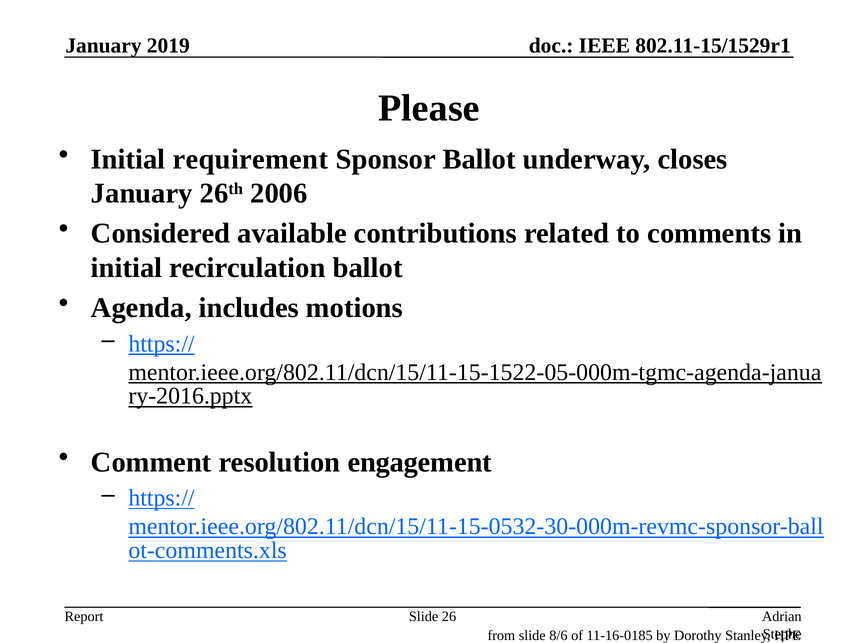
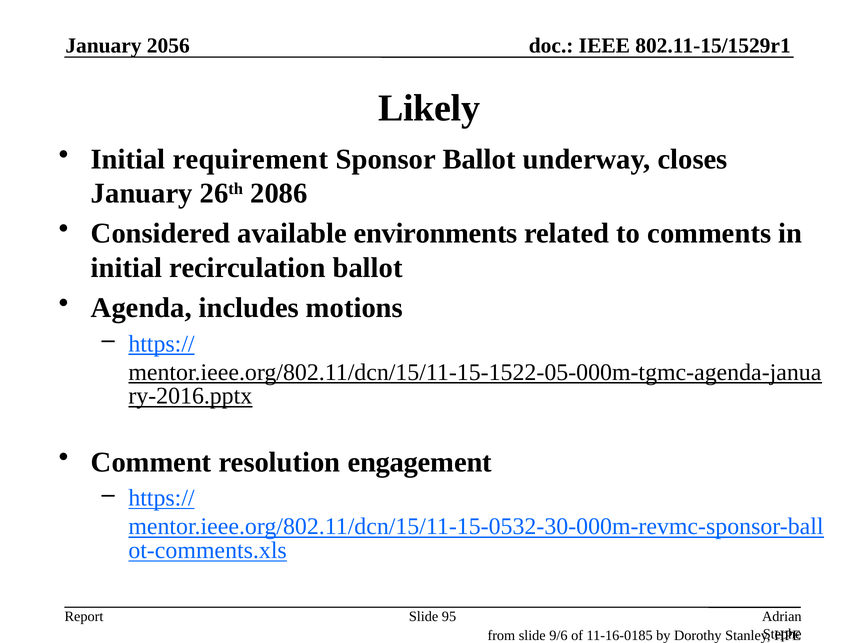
2019: 2019 -> 2056
Please: Please -> Likely
2006: 2006 -> 2086
contributions: contributions -> environments
26: 26 -> 95
8/6: 8/6 -> 9/6
